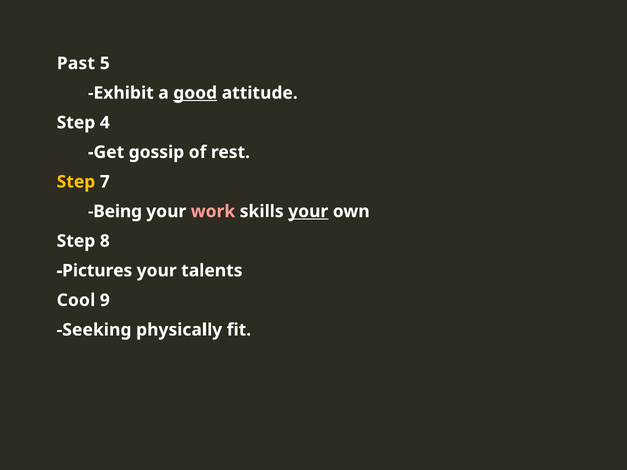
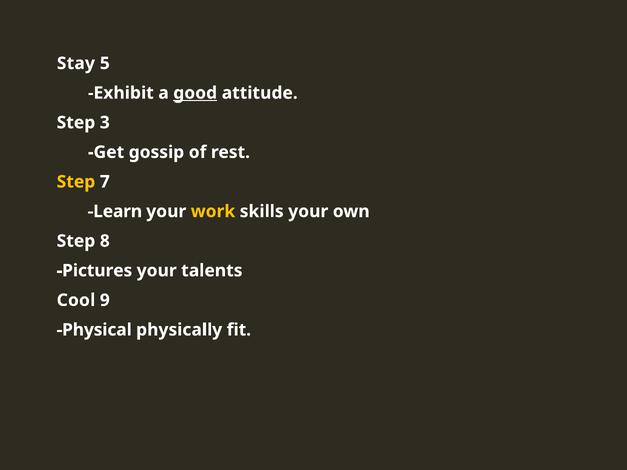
Past: Past -> Stay
4: 4 -> 3
Being: Being -> Learn
work colour: pink -> yellow
your at (308, 212) underline: present -> none
Seeking: Seeking -> Physical
